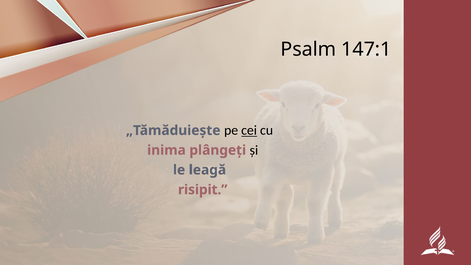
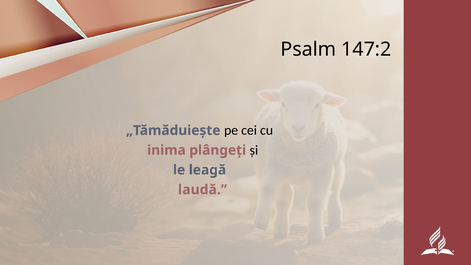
147:1: 147:1 -> 147:2
cei underline: present -> none
risipit: risipit -> laudă
